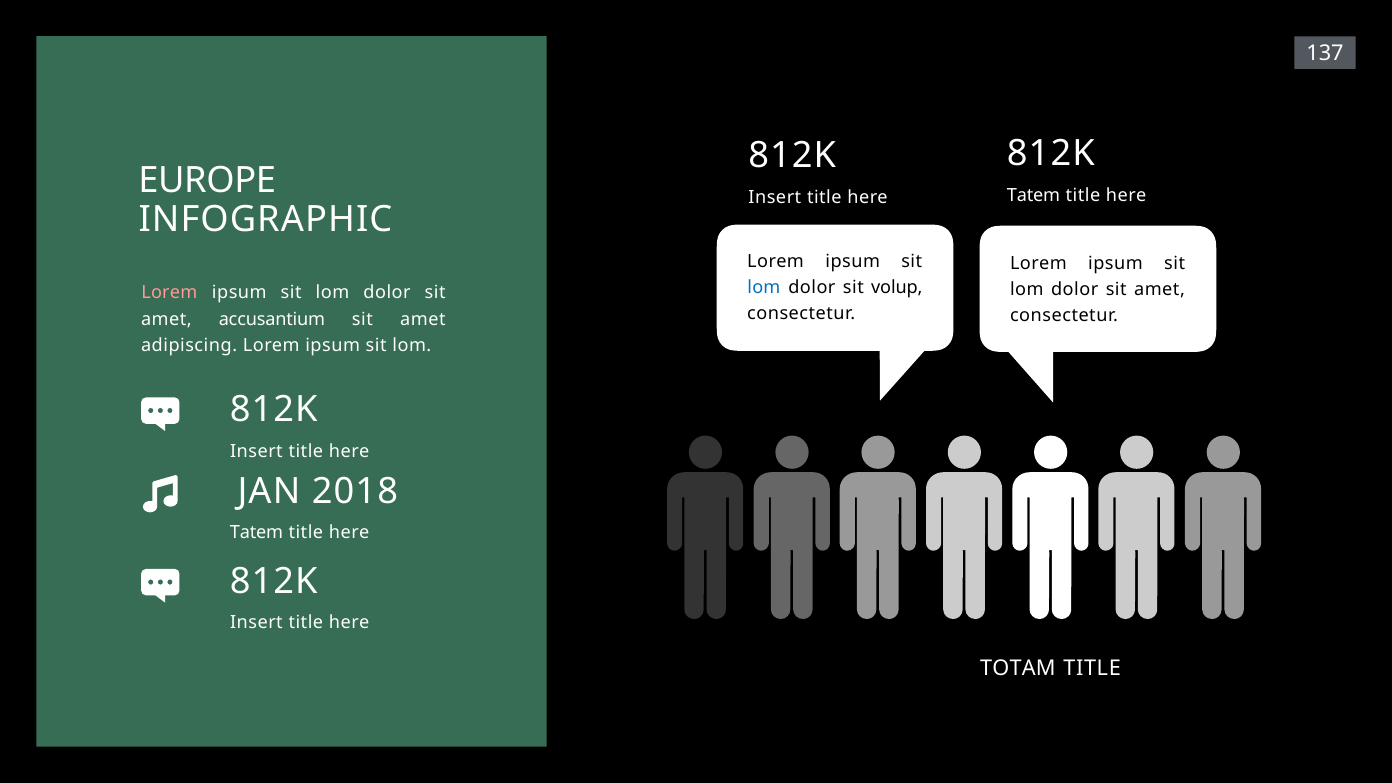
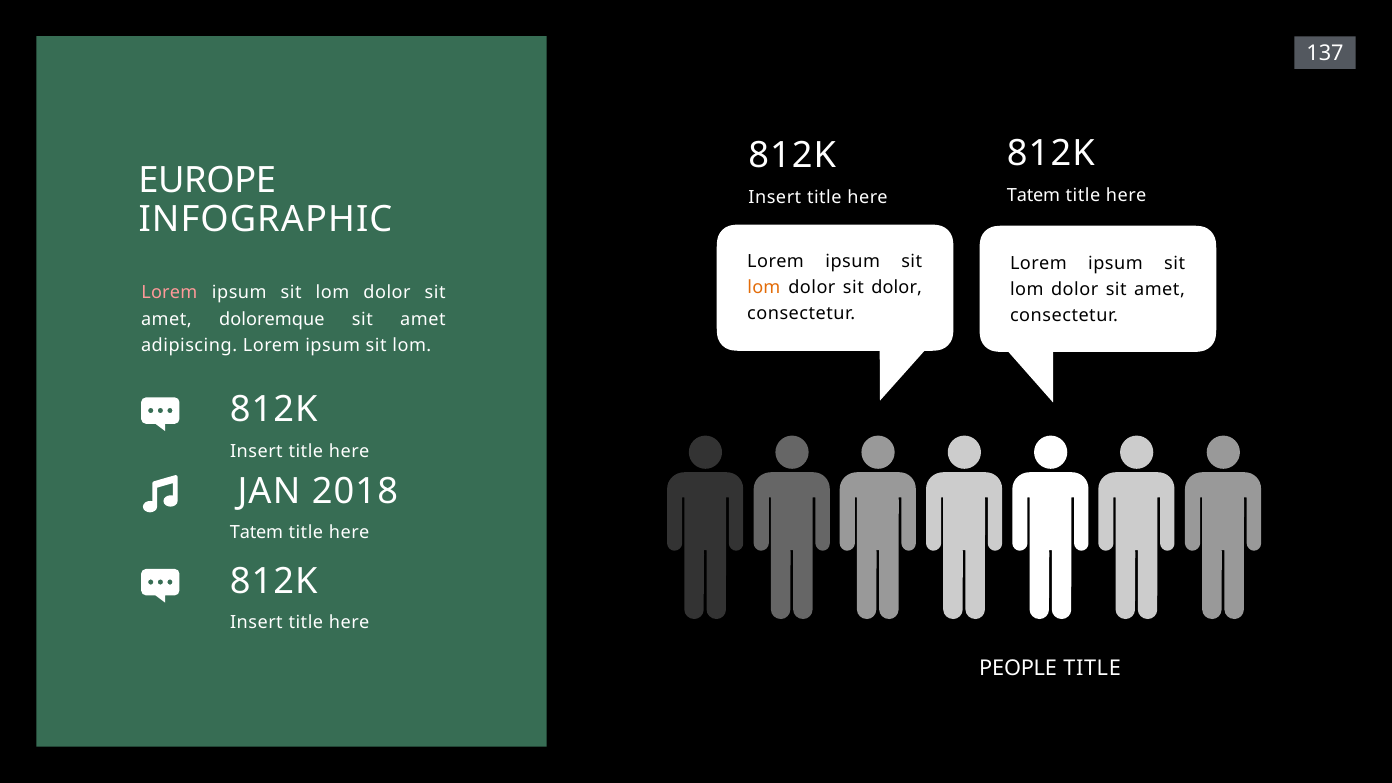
lom at (764, 287) colour: blue -> orange
sit volup: volup -> dolor
accusantium: accusantium -> doloremque
TOTAM: TOTAM -> PEOPLE
